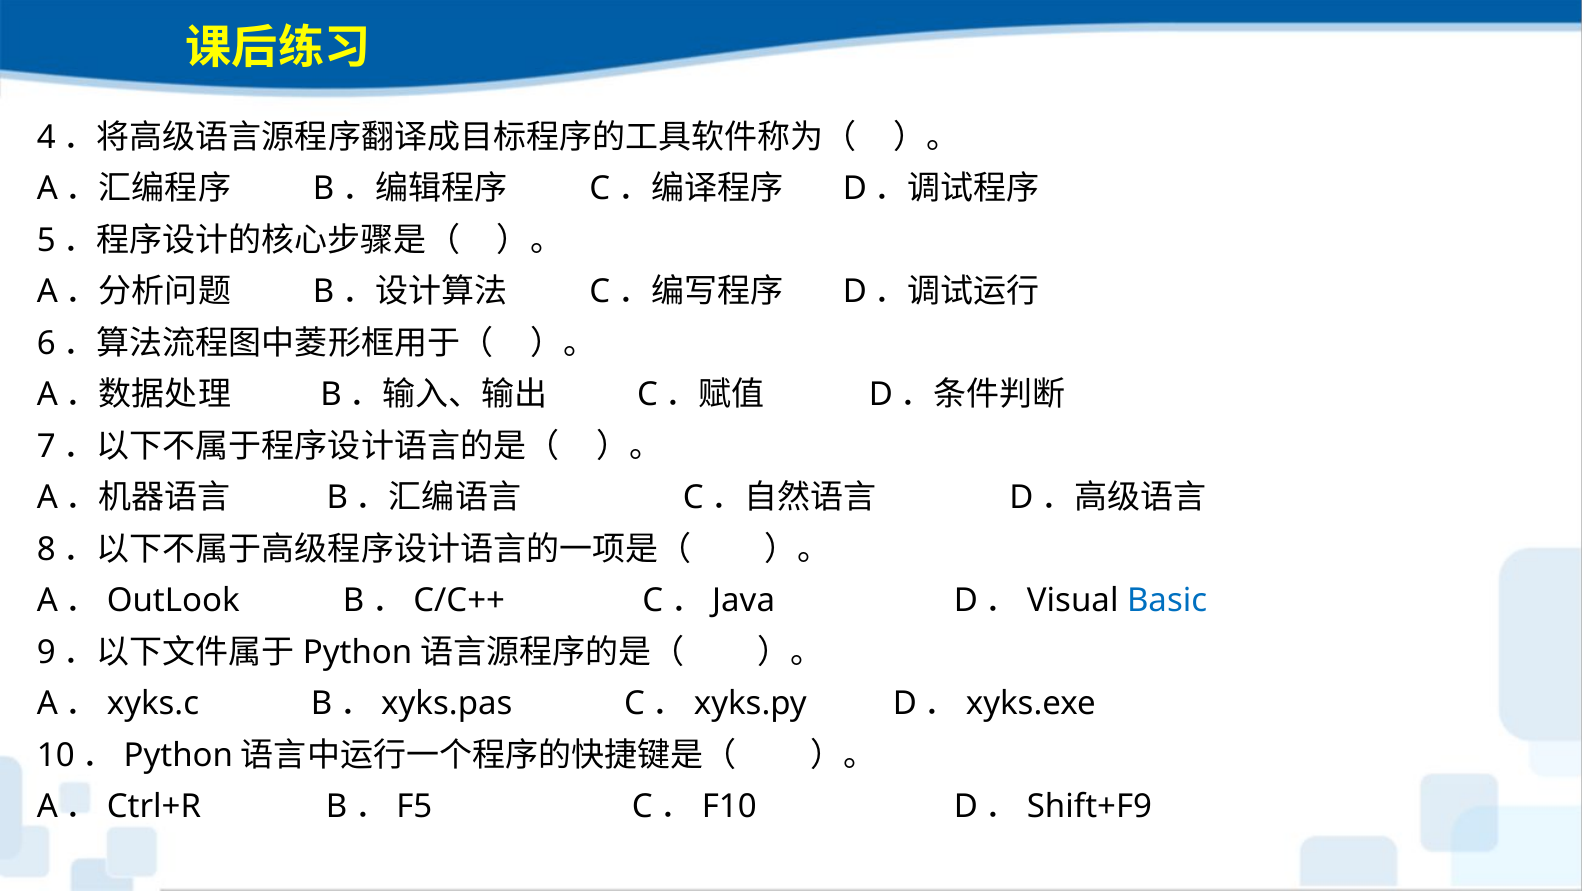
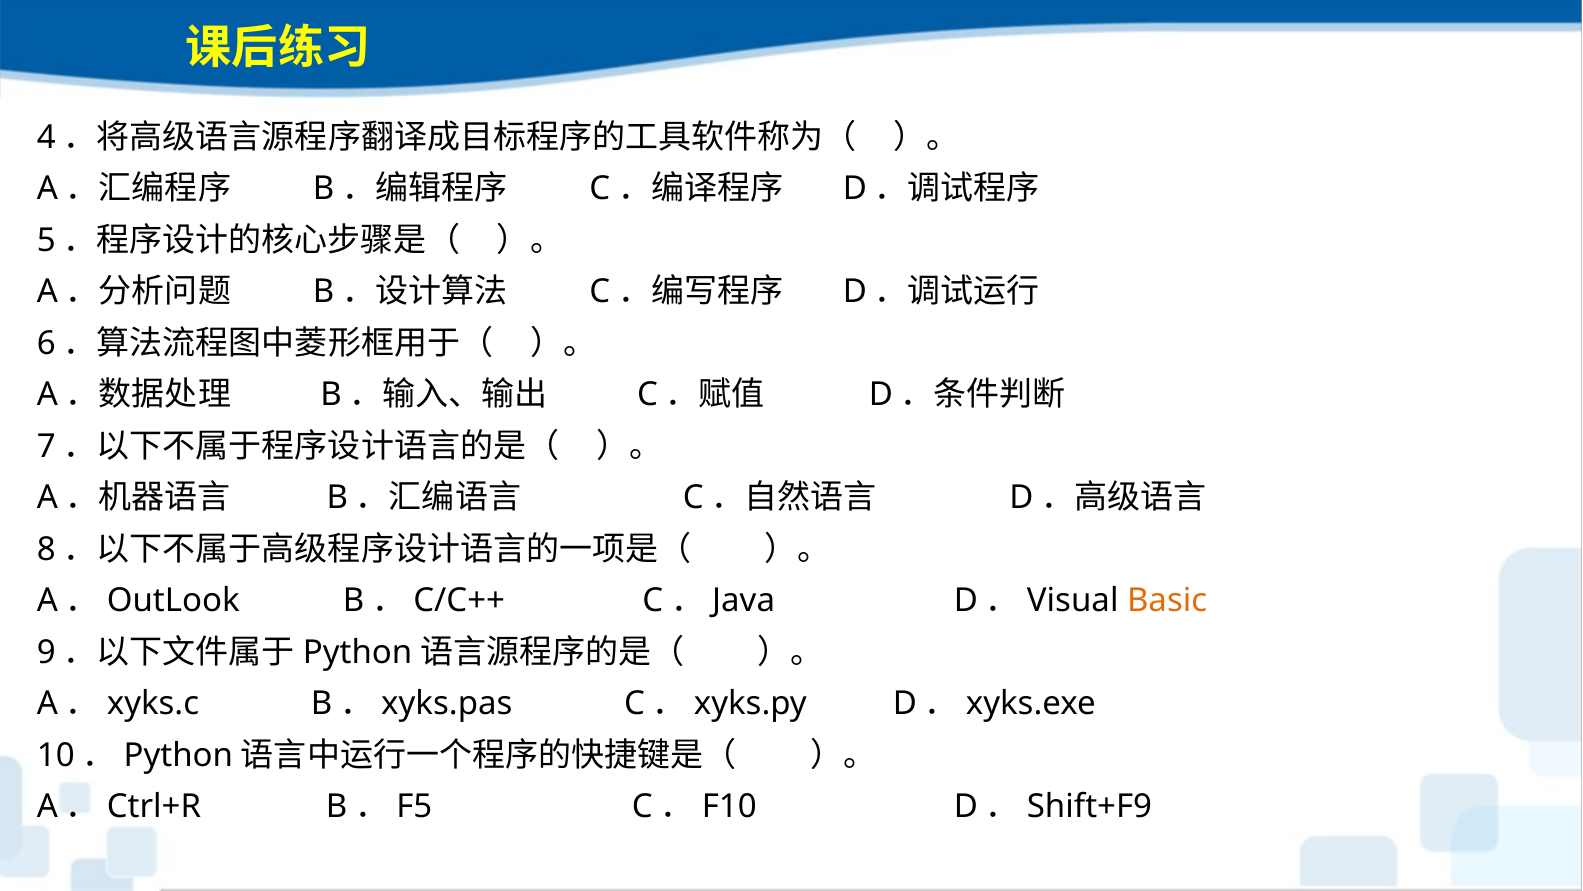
Basic colour: blue -> orange
